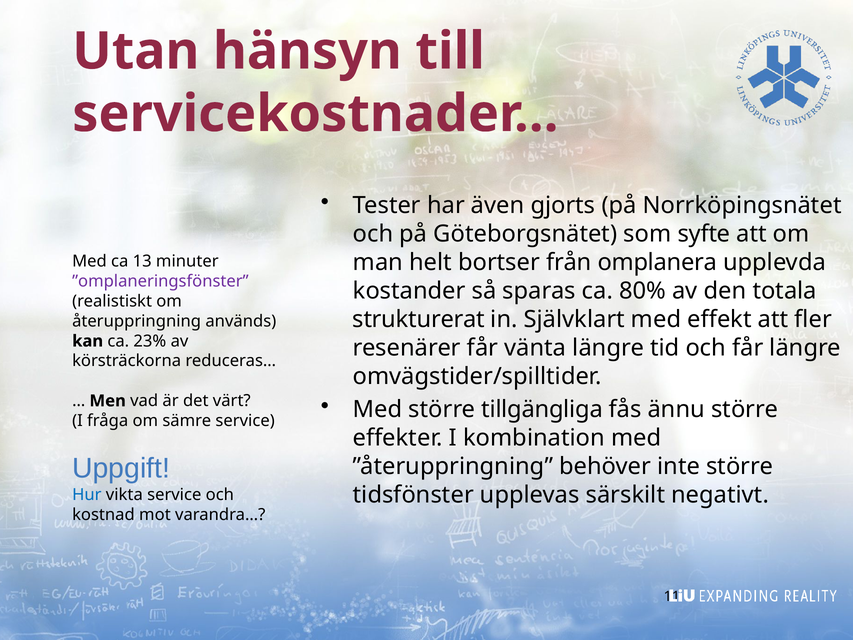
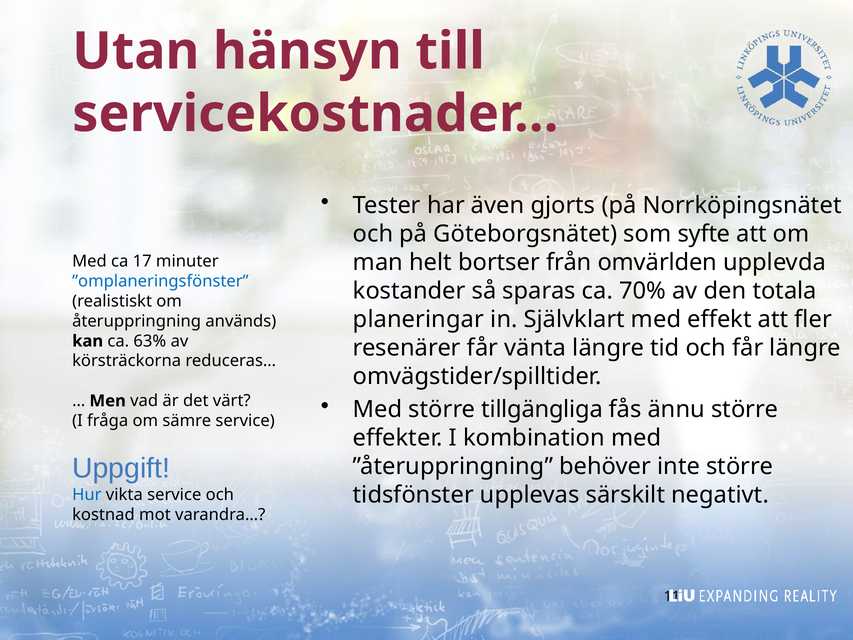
omplanera: omplanera -> omvärlden
13: 13 -> 17
”omplaneringsfönster colour: purple -> blue
80%: 80% -> 70%
strukturerat: strukturerat -> planeringar
23%: 23% -> 63%
